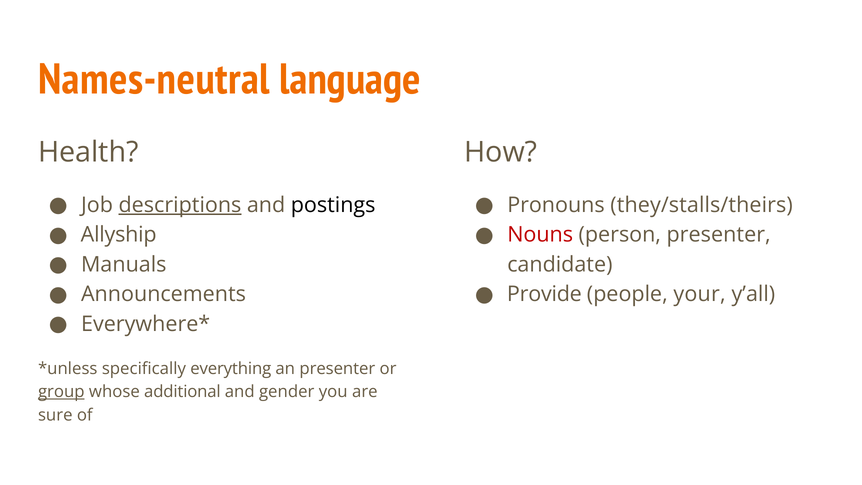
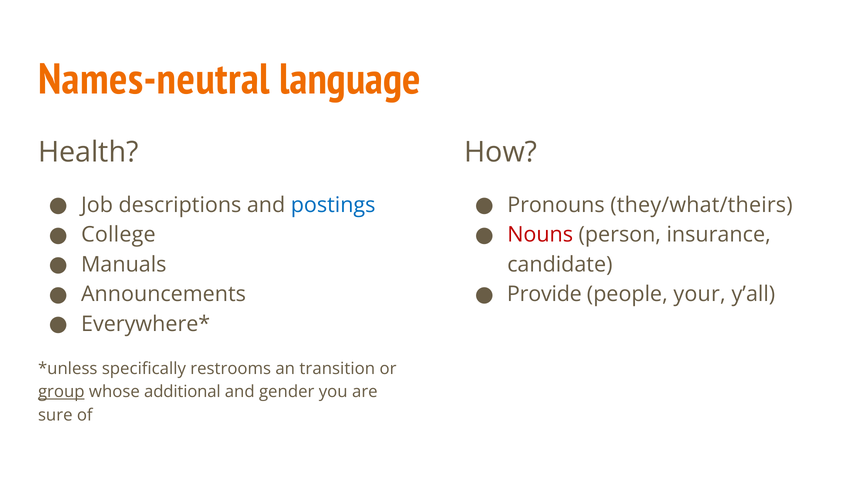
descriptions underline: present -> none
postings colour: black -> blue
they/stalls/theirs: they/stalls/theirs -> they/what/theirs
Allyship: Allyship -> College
person presenter: presenter -> insurance
everything: everything -> restrooms
an presenter: presenter -> transition
